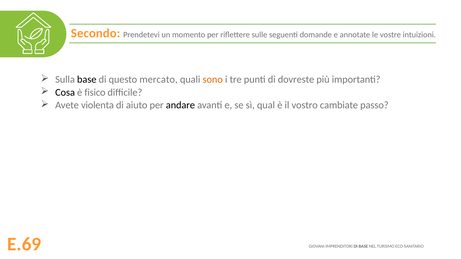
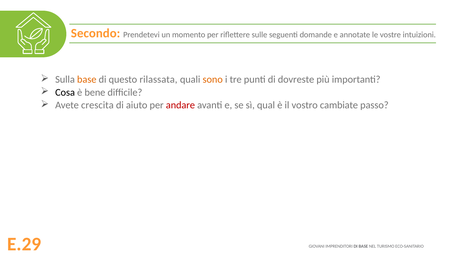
base at (87, 80) colour: black -> orange
mercato: mercato -> rilassata
fisico: fisico -> bene
violenta: violenta -> crescita
andare colour: black -> red
E.69: E.69 -> E.29
